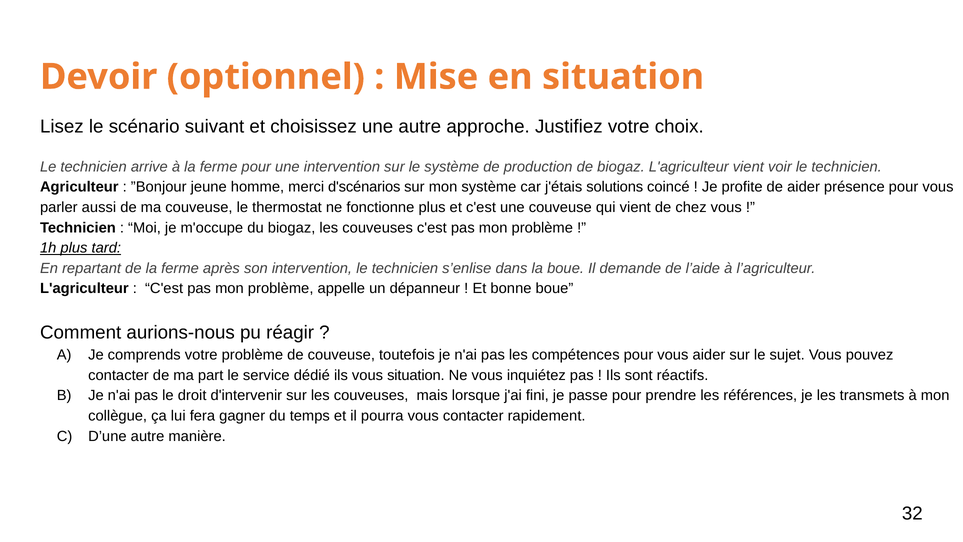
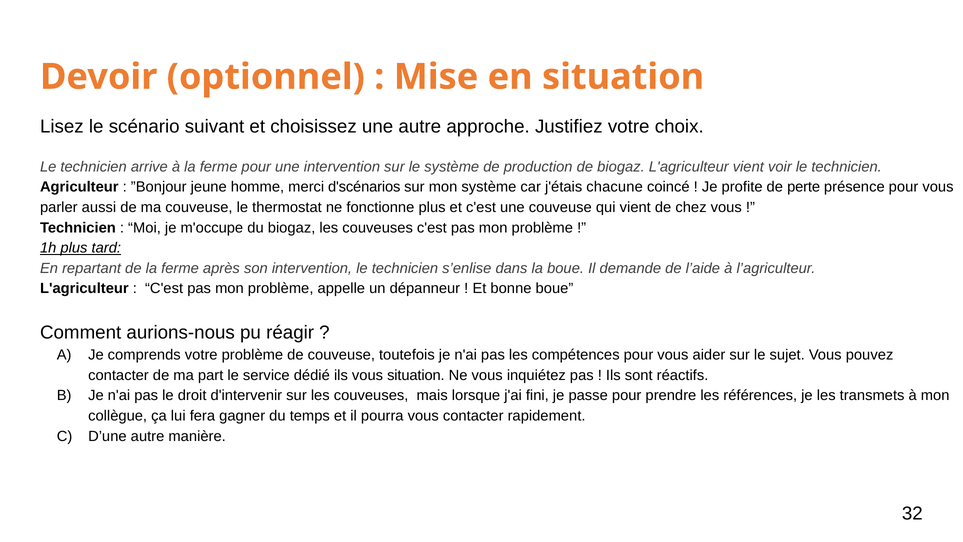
solutions: solutions -> chacune
de aider: aider -> perte
